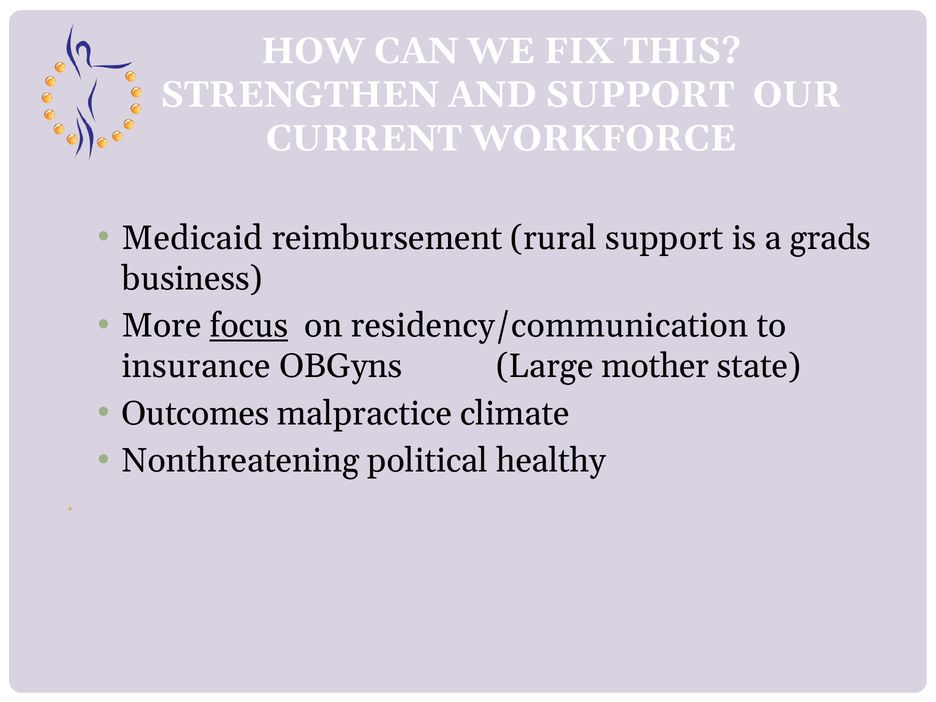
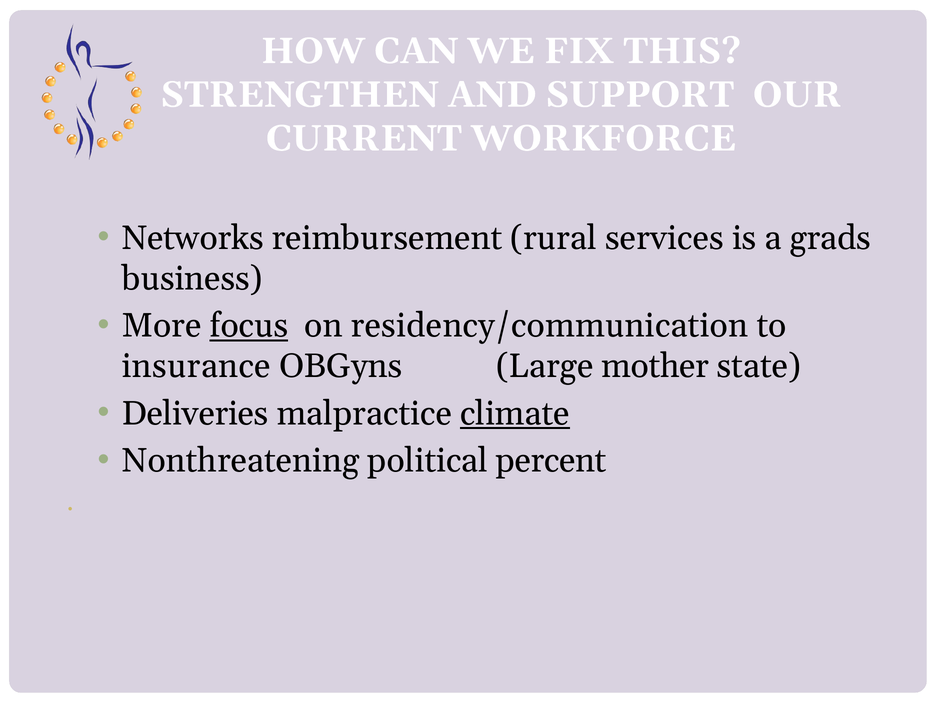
Medicaid: Medicaid -> Networks
rural support: support -> services
Outcomes: Outcomes -> Deliveries
climate underline: none -> present
healthy: healthy -> percent
